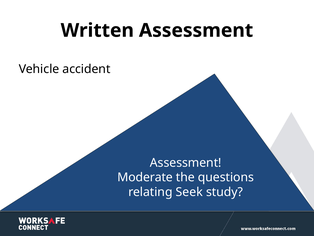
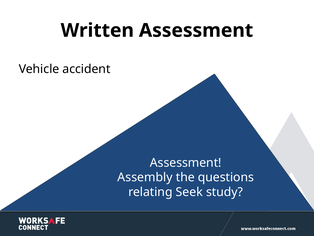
Moderate: Moderate -> Assembly
